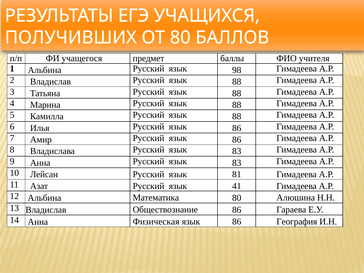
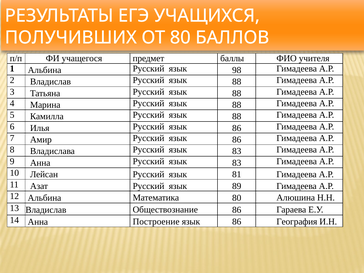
41: 41 -> 89
Физическая: Физическая -> Построение
